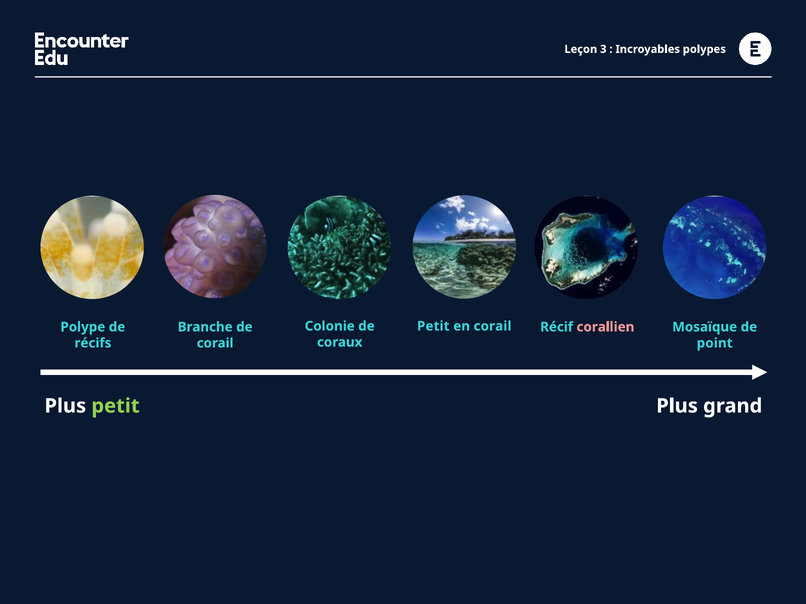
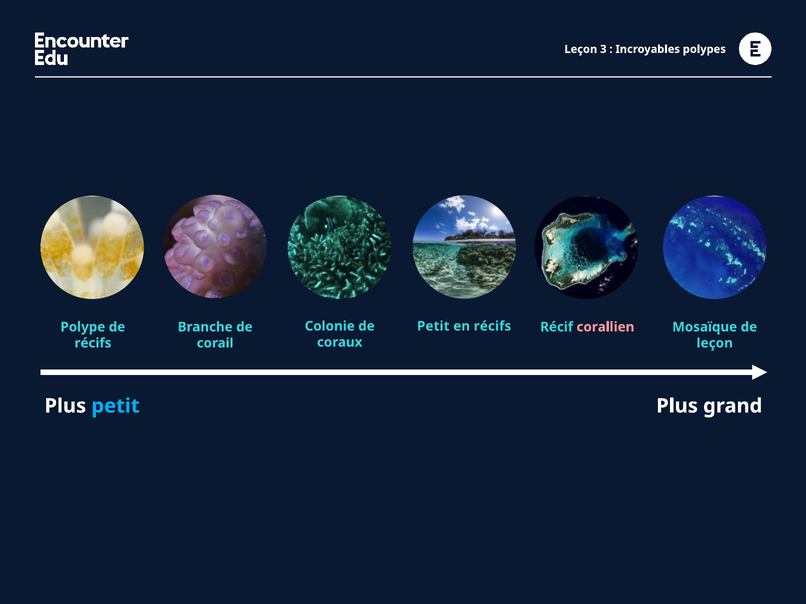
en corail: corail -> récifs
point at (715, 343): point -> leçon
petit at (115, 406) colour: light green -> light blue
